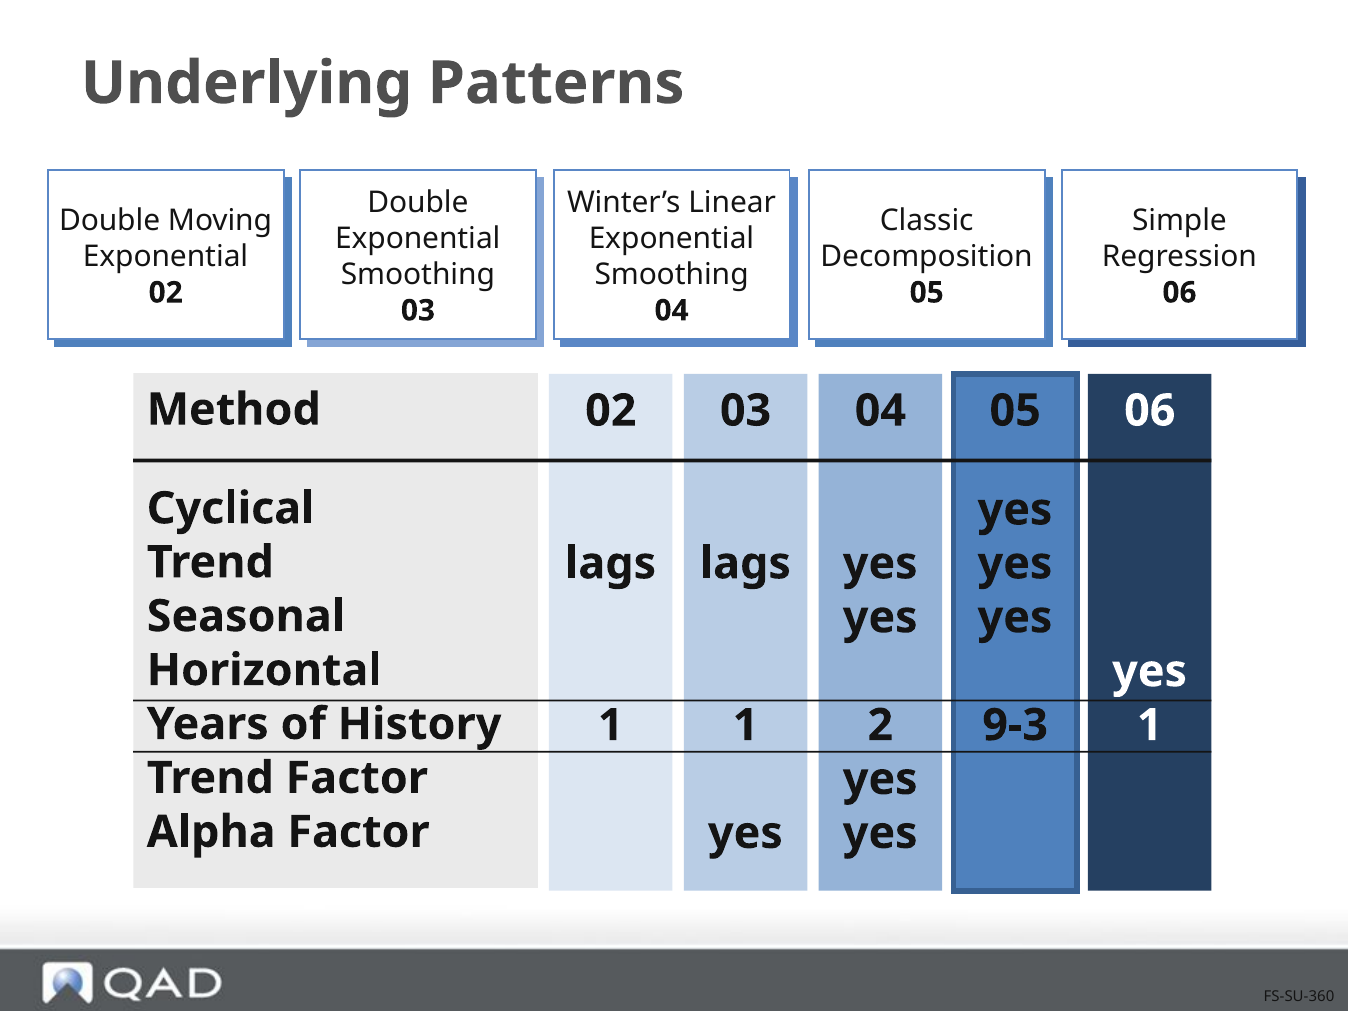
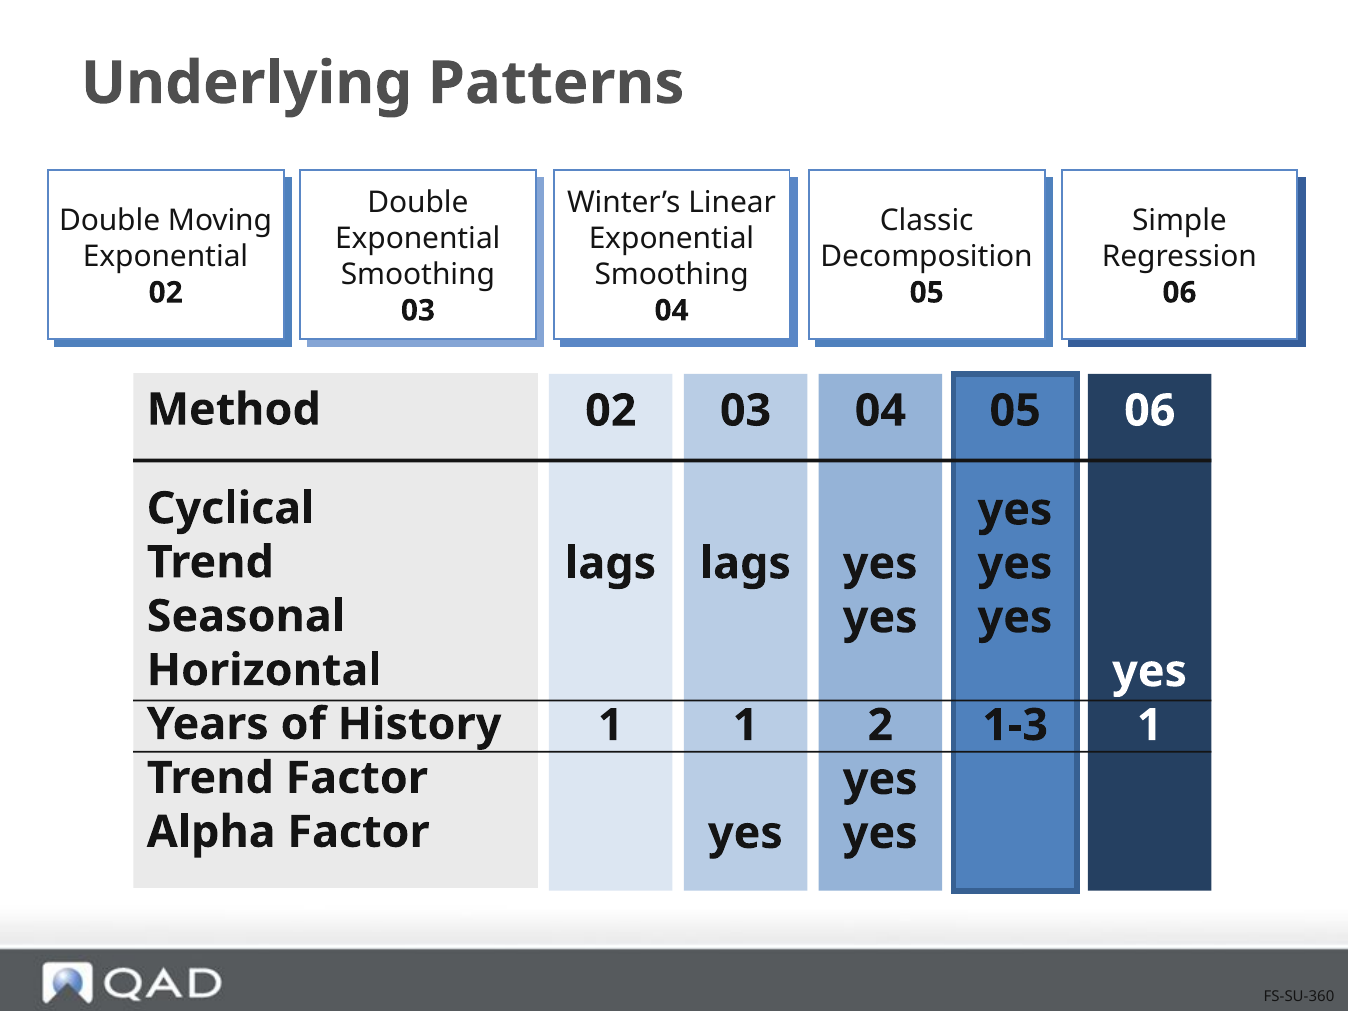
9-3: 9-3 -> 1-3
